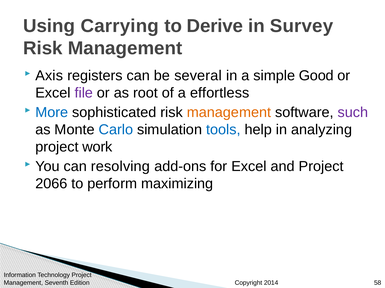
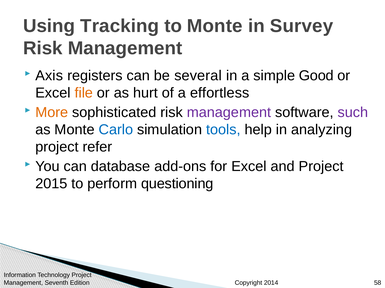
Carrying: Carrying -> Tracking
to Derive: Derive -> Monte
file colour: purple -> orange
root: root -> hurt
More colour: blue -> orange
management at (229, 113) colour: orange -> purple
work: work -> refer
resolving: resolving -> database
2066: 2066 -> 2015
maximizing: maximizing -> questioning
